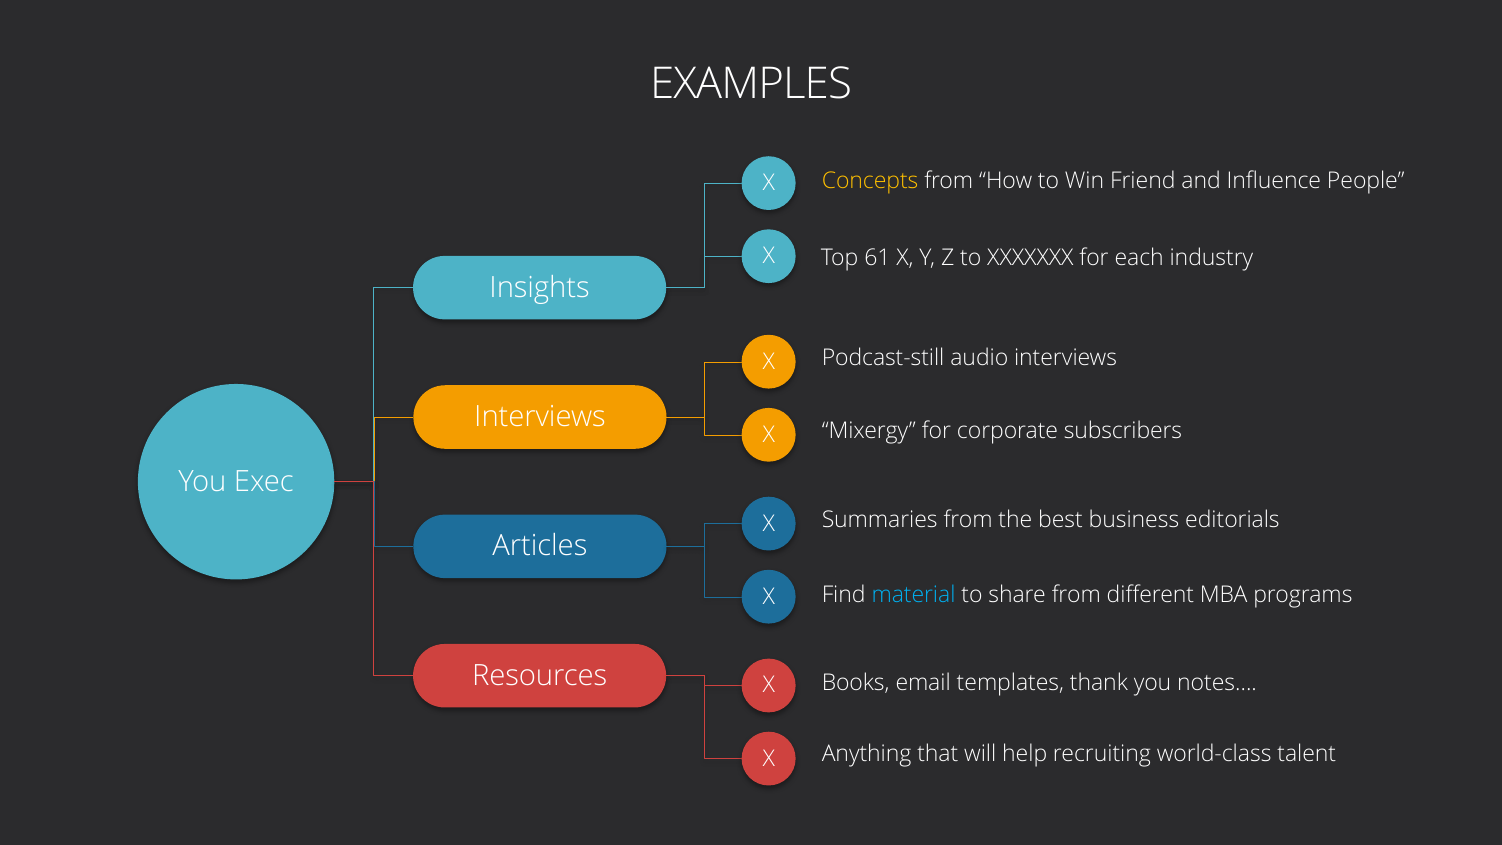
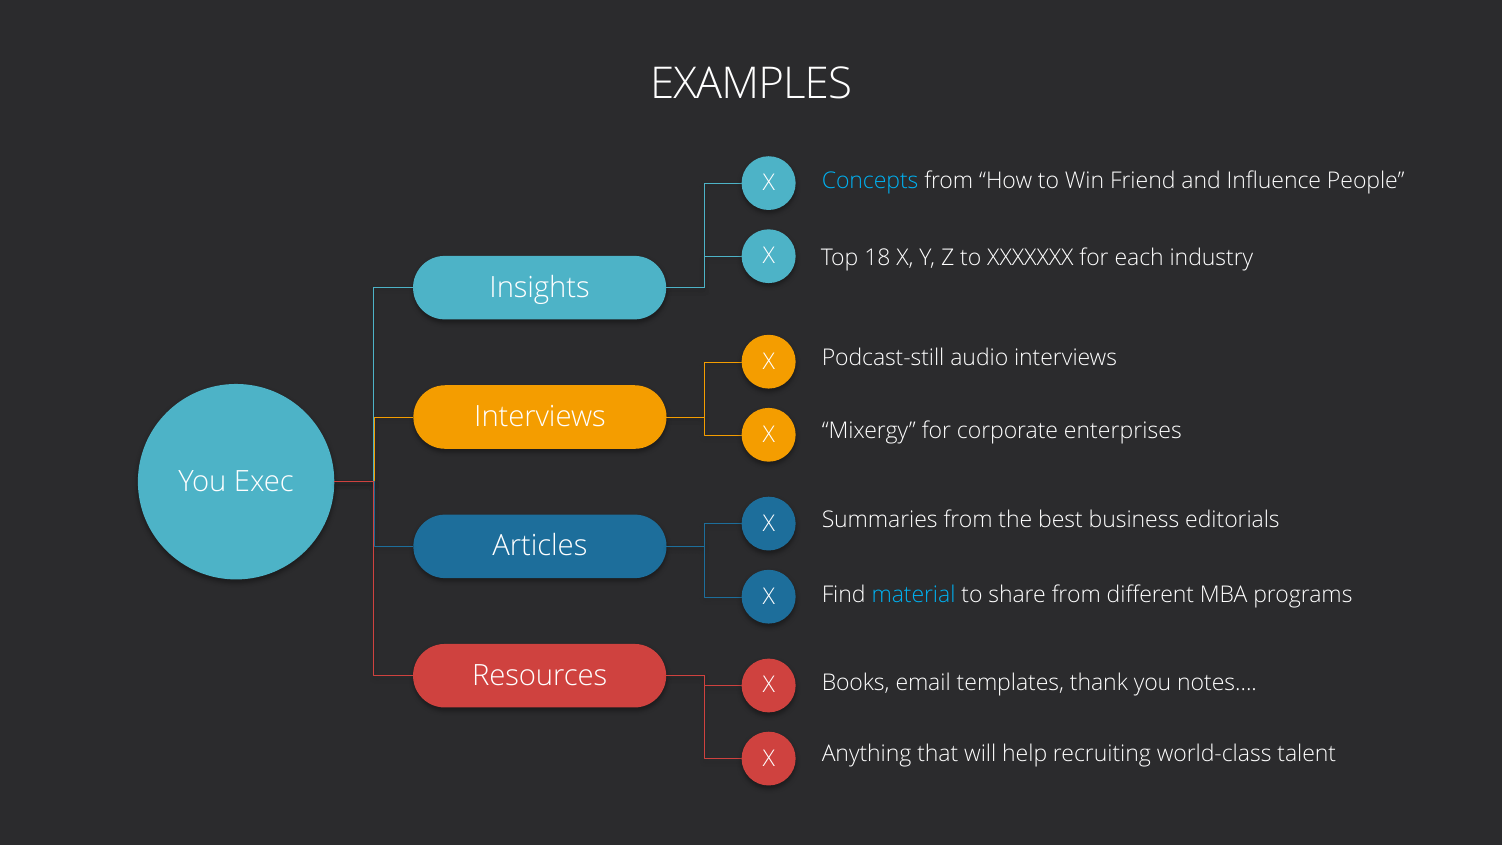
Concepts colour: yellow -> light blue
61: 61 -> 18
subscribers: subscribers -> enterprises
